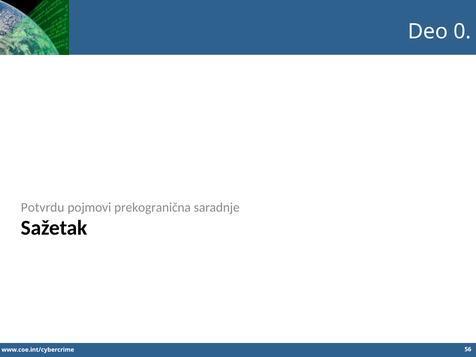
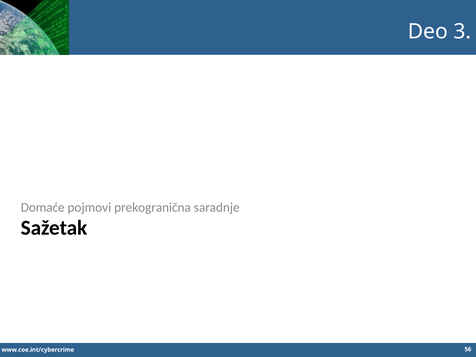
0: 0 -> 3
Potvrdu: Potvrdu -> Domaće
